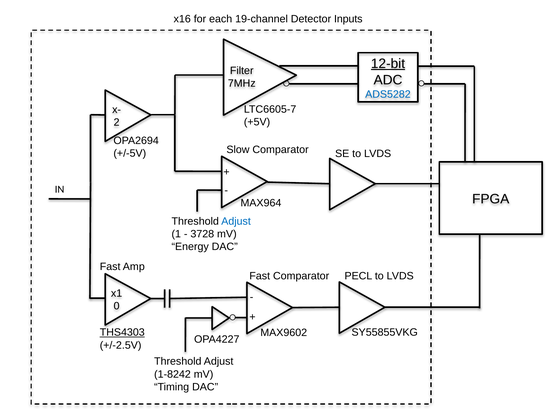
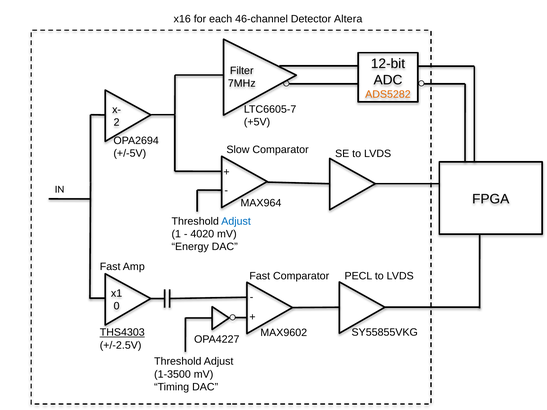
19-channel: 19-channel -> 46-channel
Inputs: Inputs -> Altera
12-bit underline: present -> none
ADS5282 colour: blue -> orange
3728: 3728 -> 4020
1-8242: 1-8242 -> 1-3500
